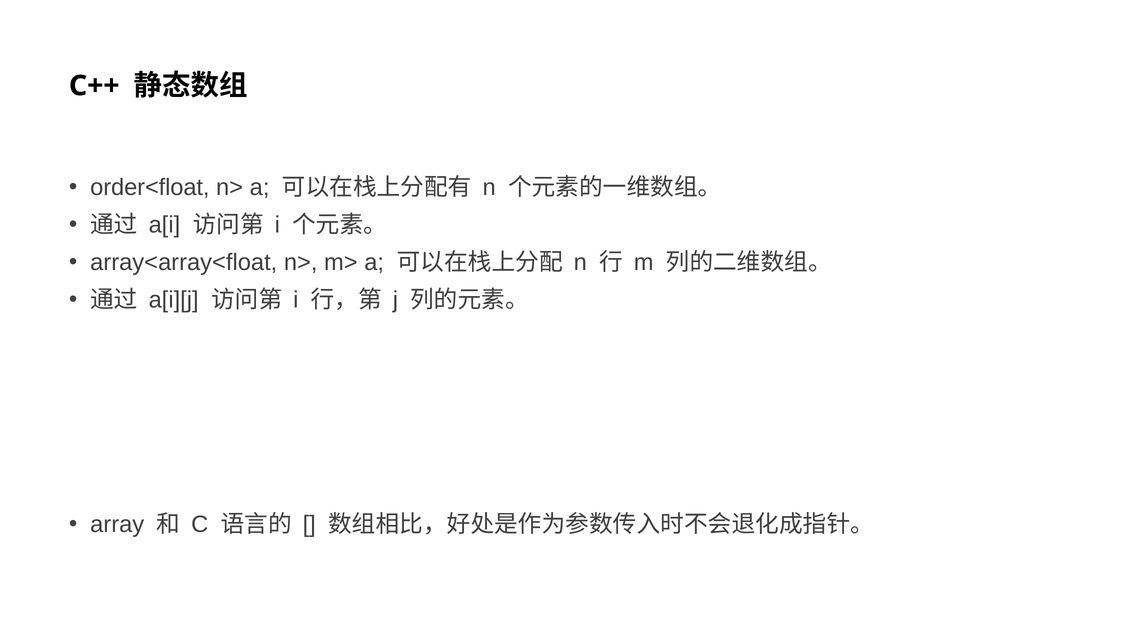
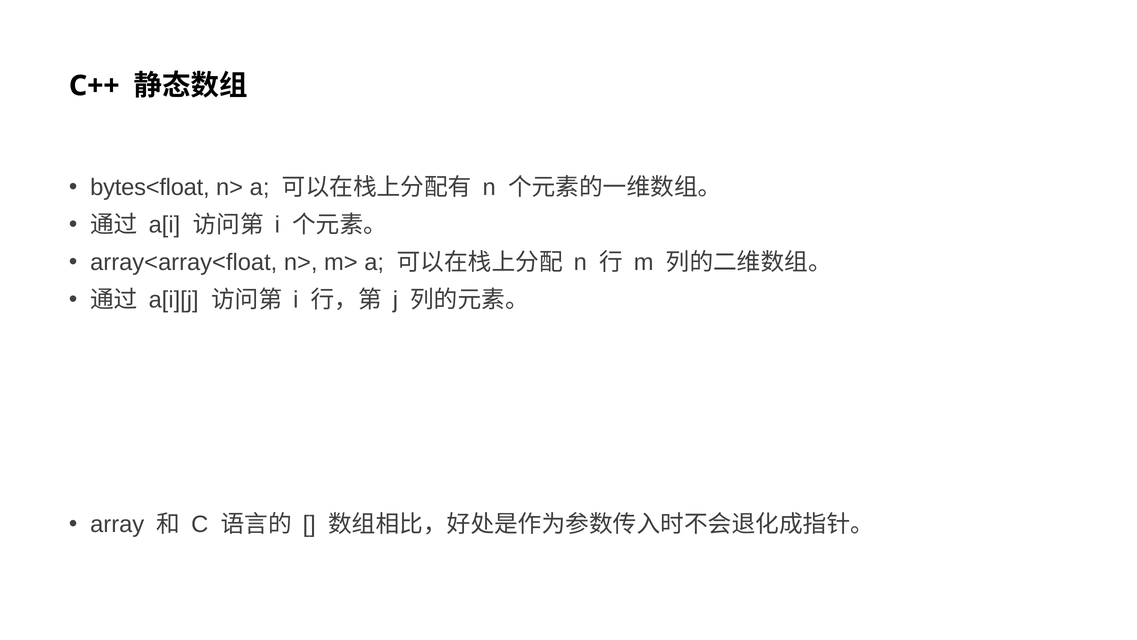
order<float: order<float -> bytes<float
